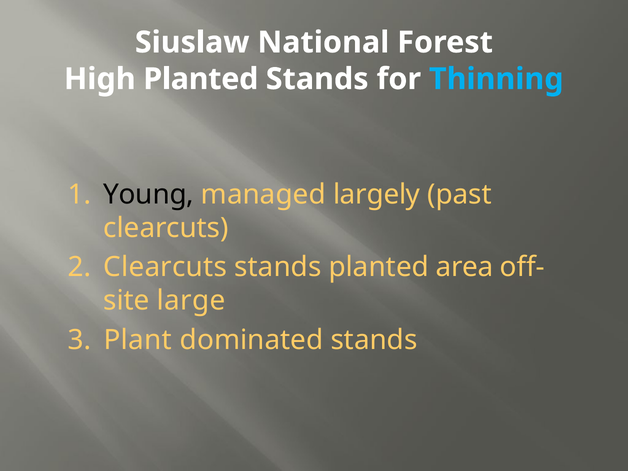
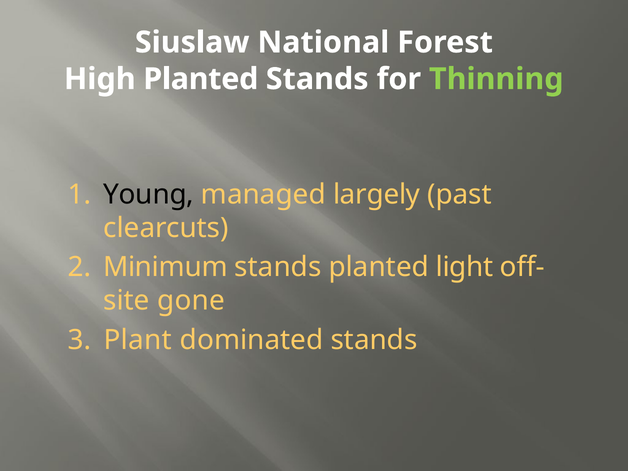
Thinning colour: light blue -> light green
Clearcuts at (165, 267): Clearcuts -> Minimum
area: area -> light
large: large -> gone
